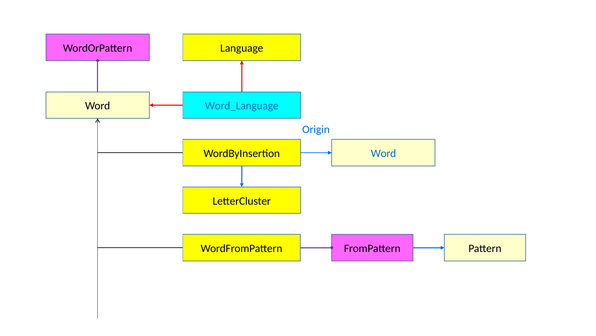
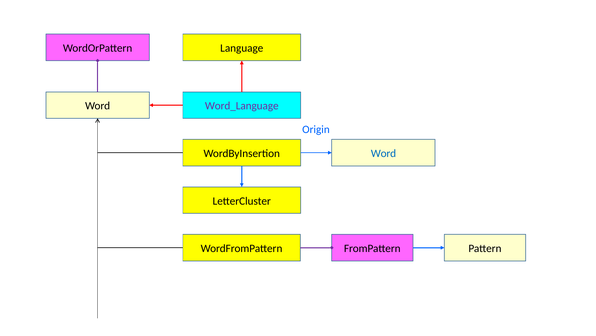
Word_Language colour: blue -> purple
